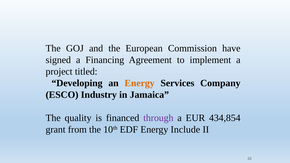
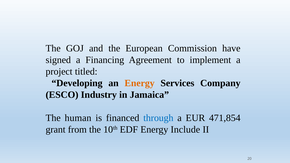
quality: quality -> human
through colour: purple -> blue
434,854: 434,854 -> 471,854
